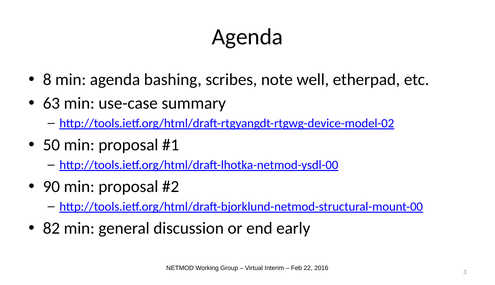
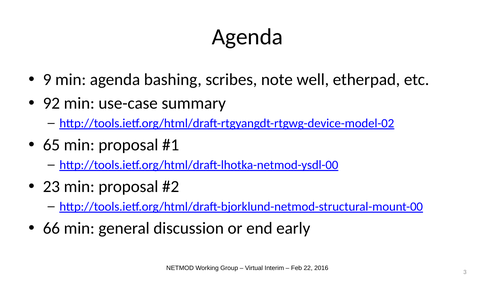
8: 8 -> 9
63: 63 -> 92
50: 50 -> 65
90: 90 -> 23
82: 82 -> 66
